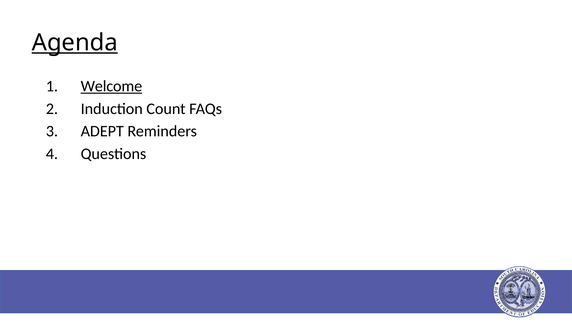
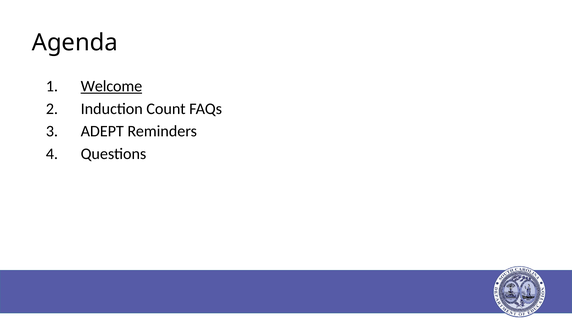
Agenda underline: present -> none
